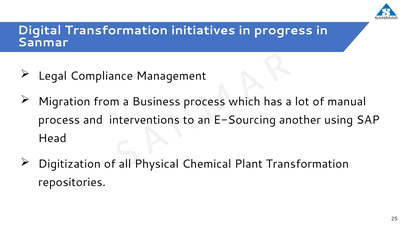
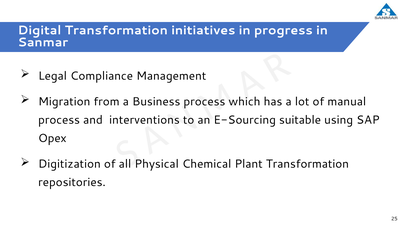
another: another -> suitable
Head: Head -> Opex
